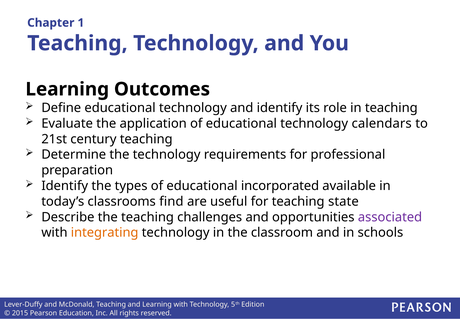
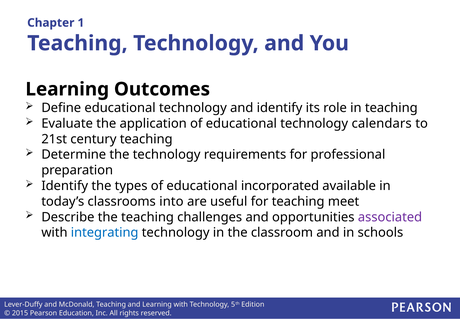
find: find -> into
state: state -> meet
integrating colour: orange -> blue
